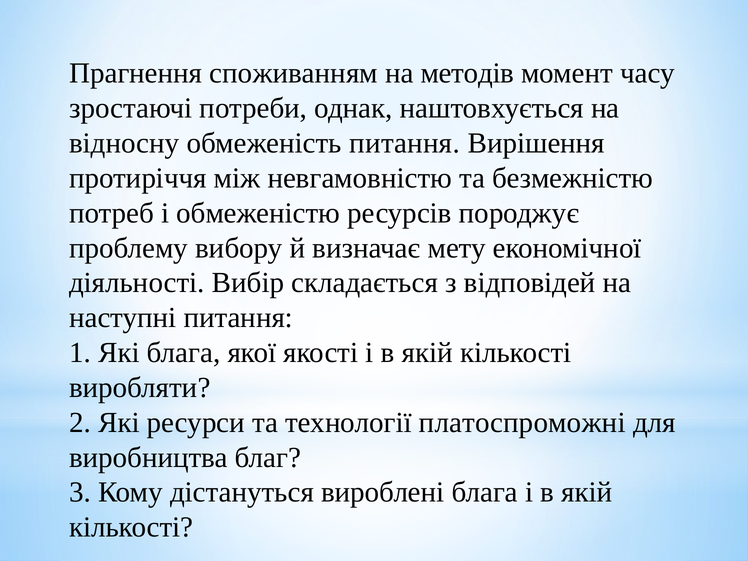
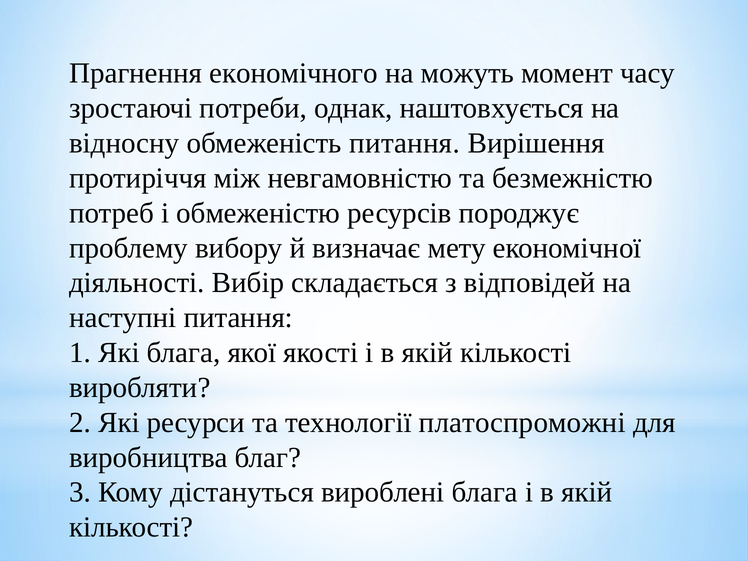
споживанням: споживанням -> економічного
методів: методів -> можуть
